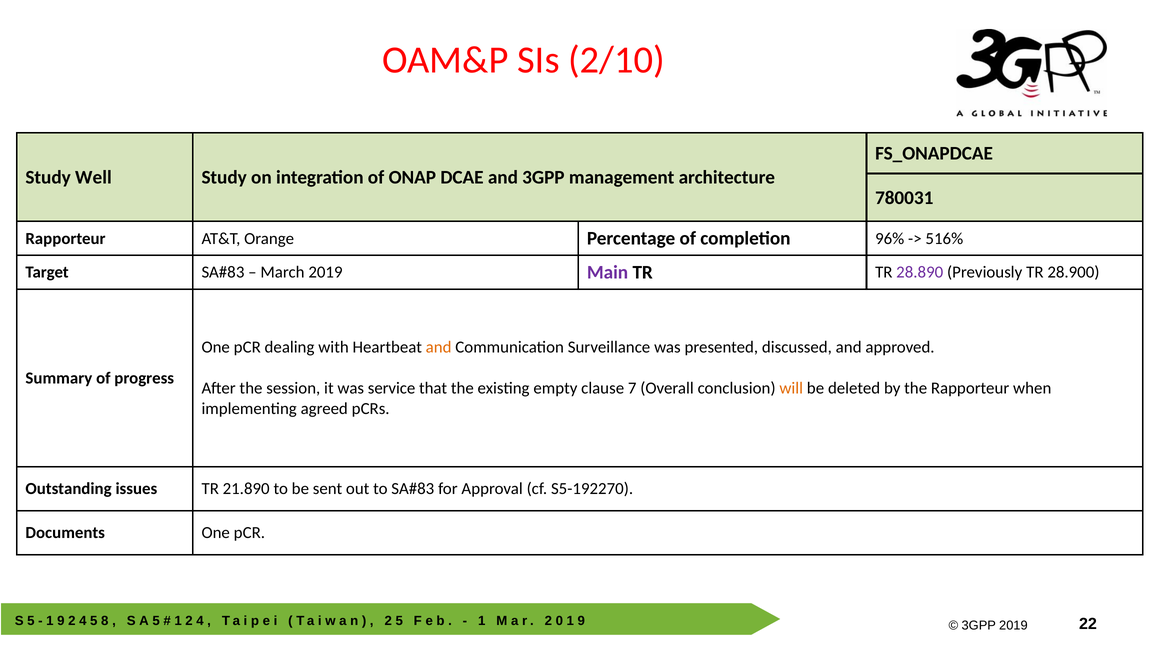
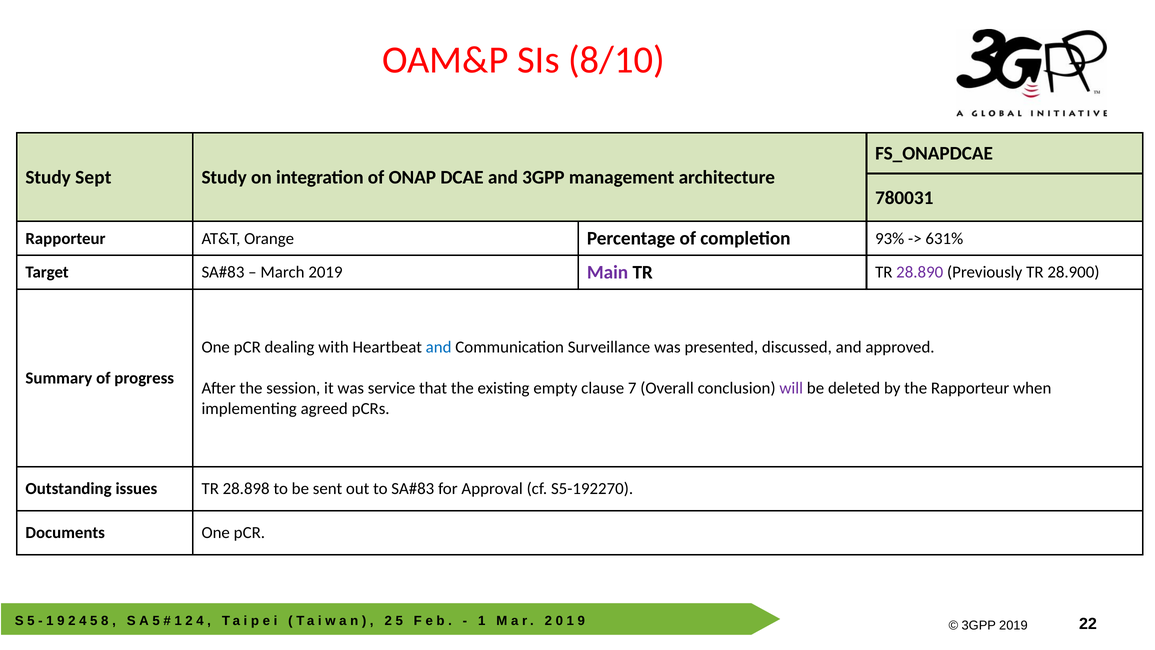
2/10: 2/10 -> 8/10
Well: Well -> Sept
96%: 96% -> 93%
516%: 516% -> 631%
and at (439, 347) colour: orange -> blue
will colour: orange -> purple
21.890: 21.890 -> 28.898
